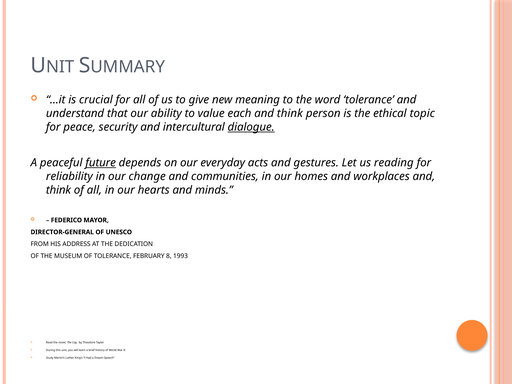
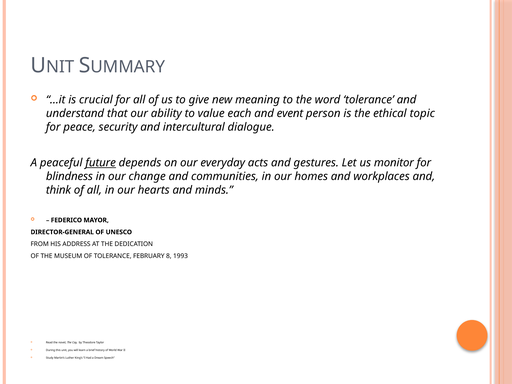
each and think: think -> event
dialogue underline: present -> none
reading: reading -> monitor
reliability: reliability -> blindness
